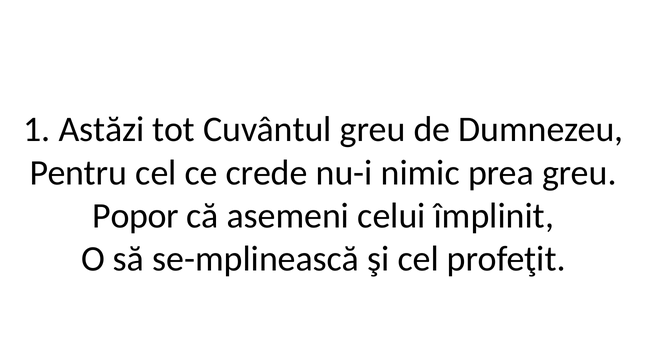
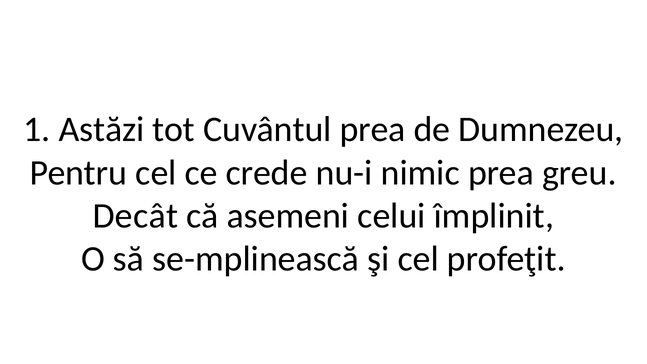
Cuvântul greu: greu -> prea
Popor: Popor -> Decât
